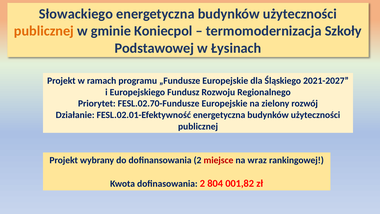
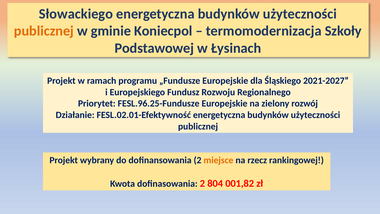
FESL.02.70-Fundusze: FESL.02.70-Fundusze -> FESL.96.25-Fundusze
miejsce colour: red -> orange
wraz: wraz -> rzecz
